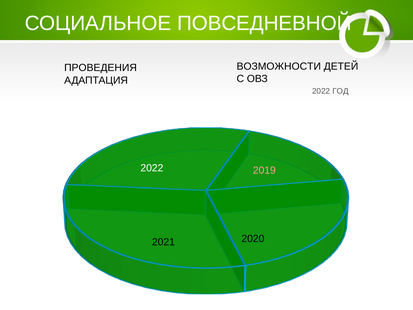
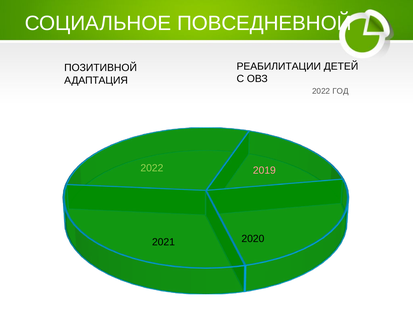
ВОЗМОЖНОСТИ: ВОЗМОЖНОСТИ -> РЕАБИЛИТАЦИИ
ПРОВЕДЕНИЯ: ПРОВЕДЕНИЯ -> ПОЗИТИВНОЙ
2022 at (152, 168) colour: white -> light green
